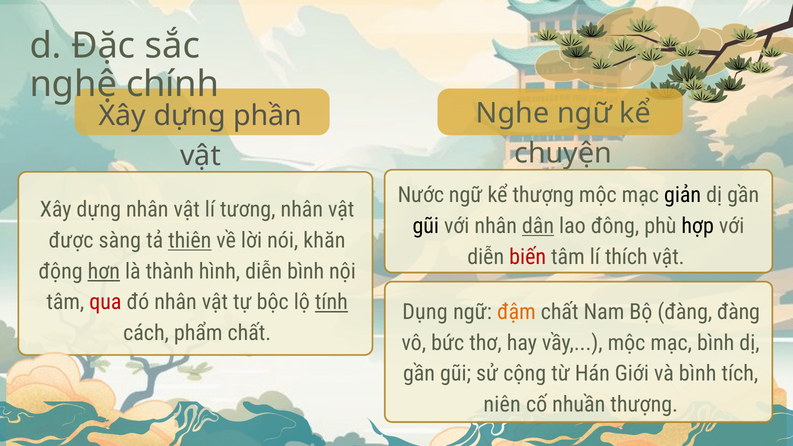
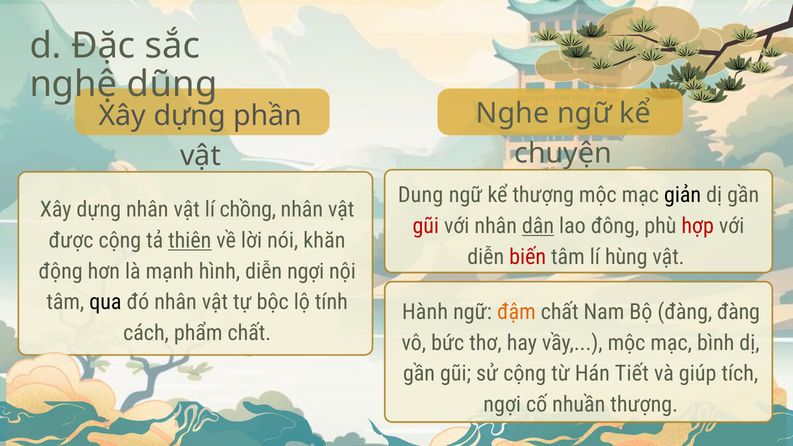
chính: chính -> dũng
Nước: Nước -> Dung
tương: tương -> chồng
gũi at (426, 226) colour: black -> red
hợp colour: black -> red
được sàng: sàng -> cộng
thích: thích -> hùng
hơn underline: present -> none
thành: thành -> mạnh
diễn bình: bình -> ngợi
qua colour: red -> black
tính underline: present -> none
Dụng: Dụng -> Hành
Giới: Giới -> Tiết
và bình: bình -> giúp
niên at (502, 404): niên -> ngợi
